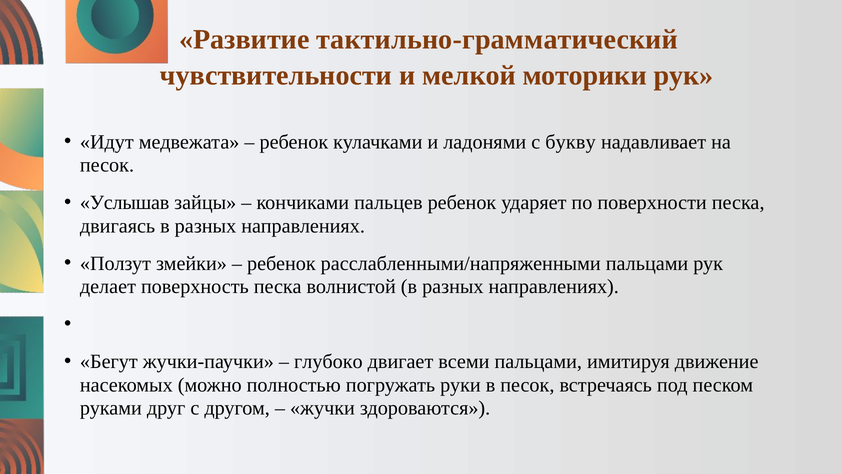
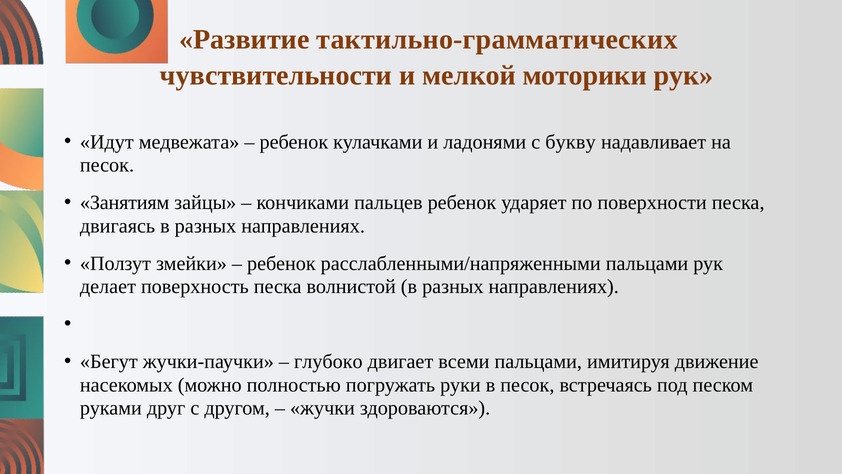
тактильно-грамматический: тактильно-грамматический -> тактильно-грамматических
Услышав: Услышав -> Занятиям
